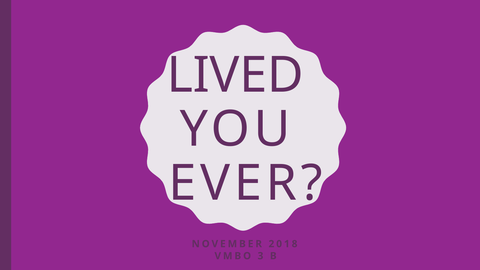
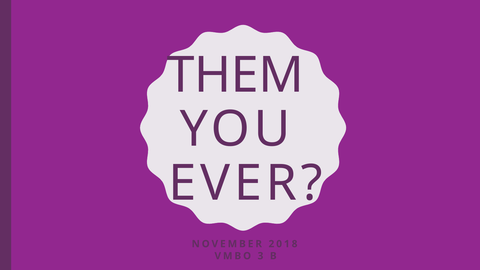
LIVED: LIVED -> THEM
